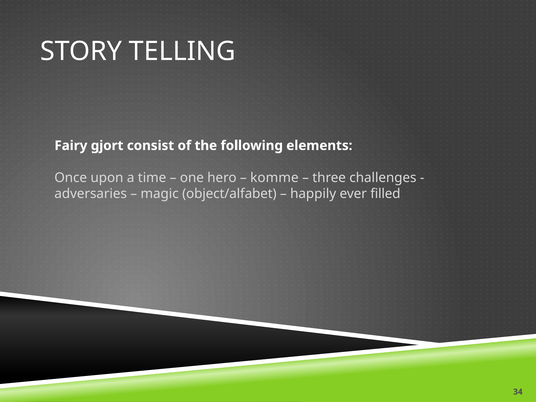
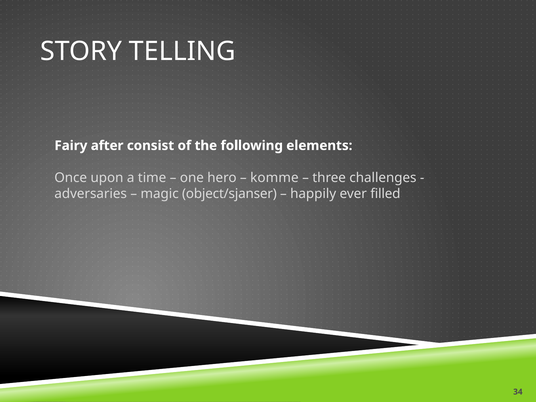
gjort: gjort -> after
object/alfabet: object/alfabet -> object/sjanser
